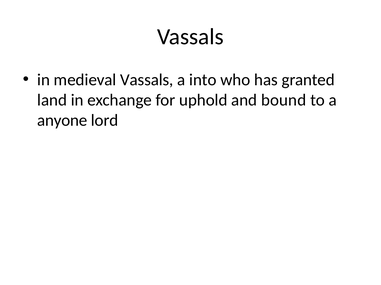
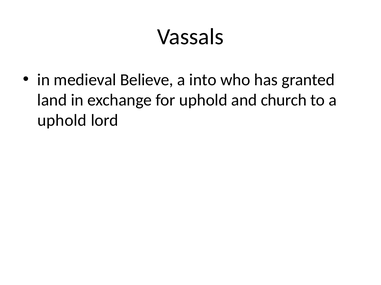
medieval Vassals: Vassals -> Believe
bound: bound -> church
anyone at (62, 121): anyone -> uphold
